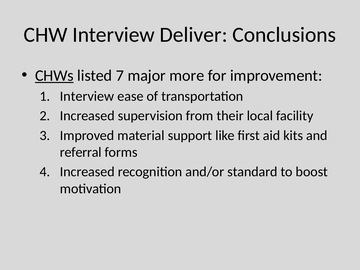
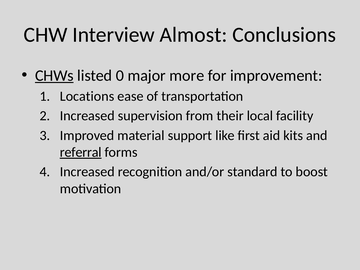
Deliver: Deliver -> Almost
7: 7 -> 0
Interview at (87, 96): Interview -> Locations
referral underline: none -> present
